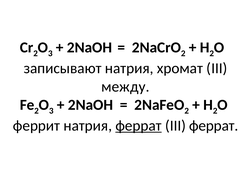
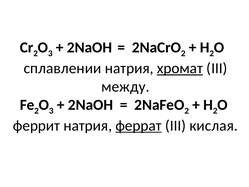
записывают: записывают -> сплавлении
хромат underline: none -> present
III феррат: феррат -> кислая
